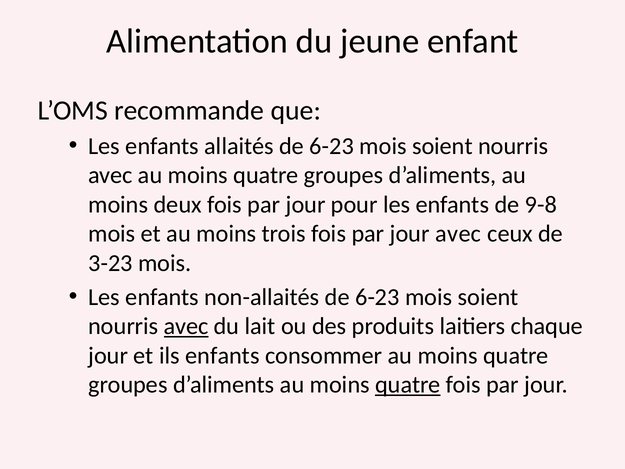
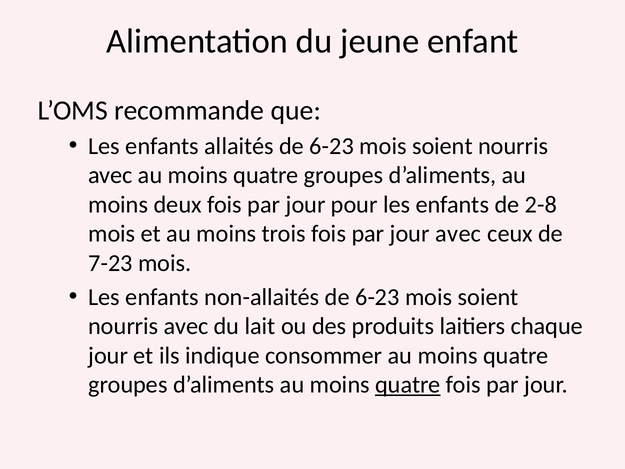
9-8: 9-8 -> 2-8
3-23: 3-23 -> 7-23
avec at (186, 326) underline: present -> none
ils enfants: enfants -> indique
